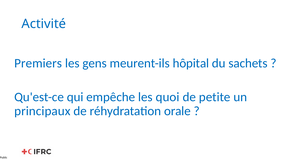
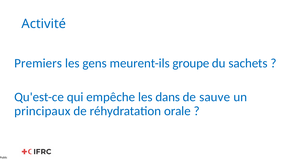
hôpital: hôpital -> groupe
quoi: quoi -> dans
petite: petite -> sauve
